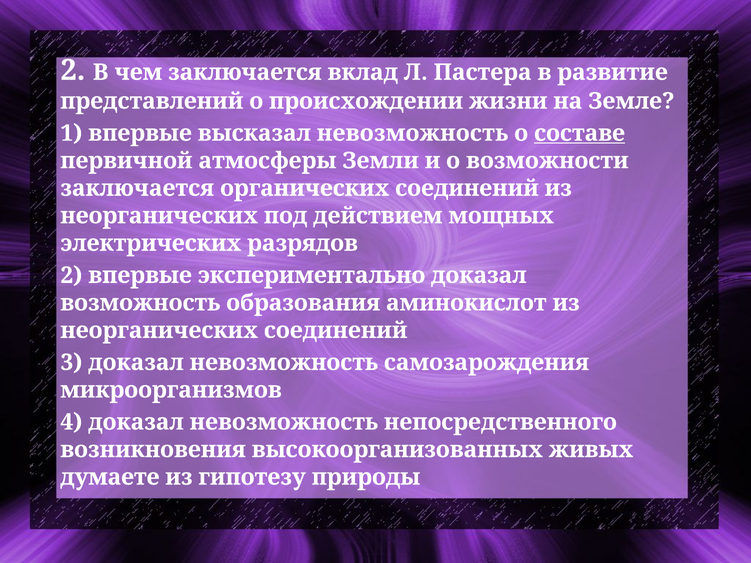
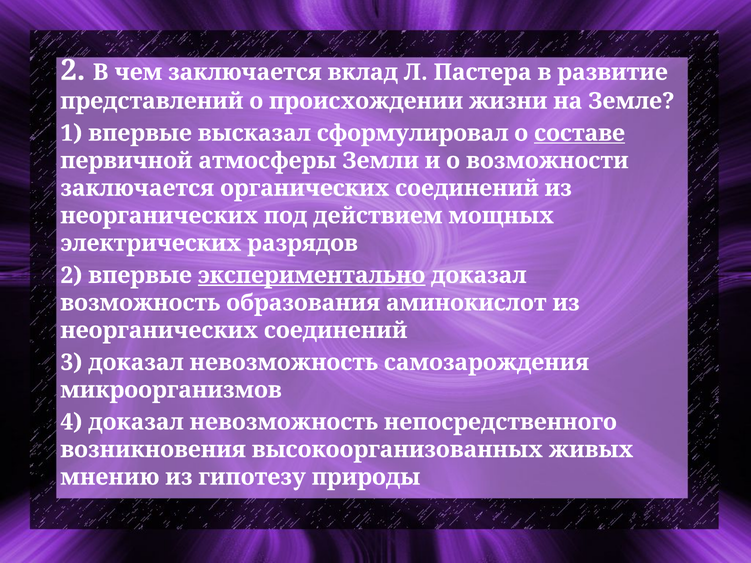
высказал невозможность: невозможность -> сформулировал
экспериментально underline: none -> present
думаете: думаете -> мнению
